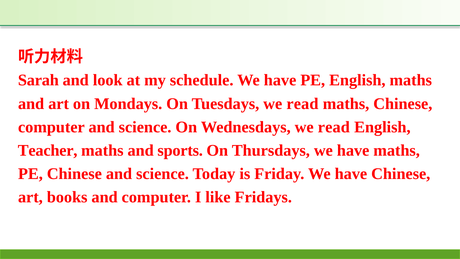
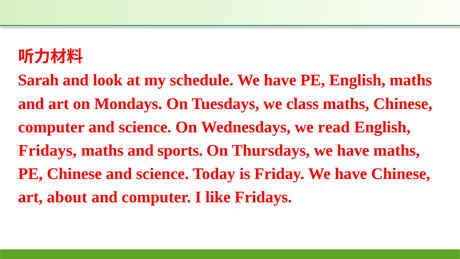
Tuesdays we read: read -> class
Teacher at (48, 150): Teacher -> Fridays
books: books -> about
